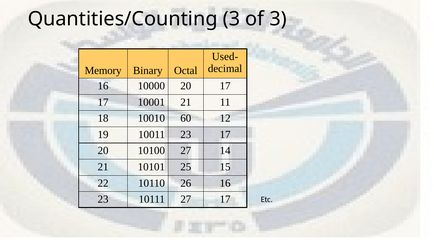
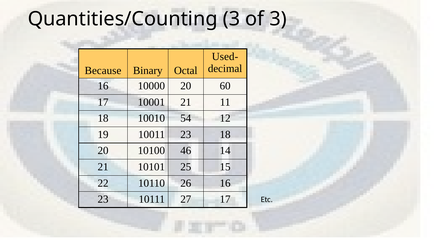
Memory: Memory -> Because
20 17: 17 -> 60
60: 60 -> 54
23 17: 17 -> 18
10100 27: 27 -> 46
